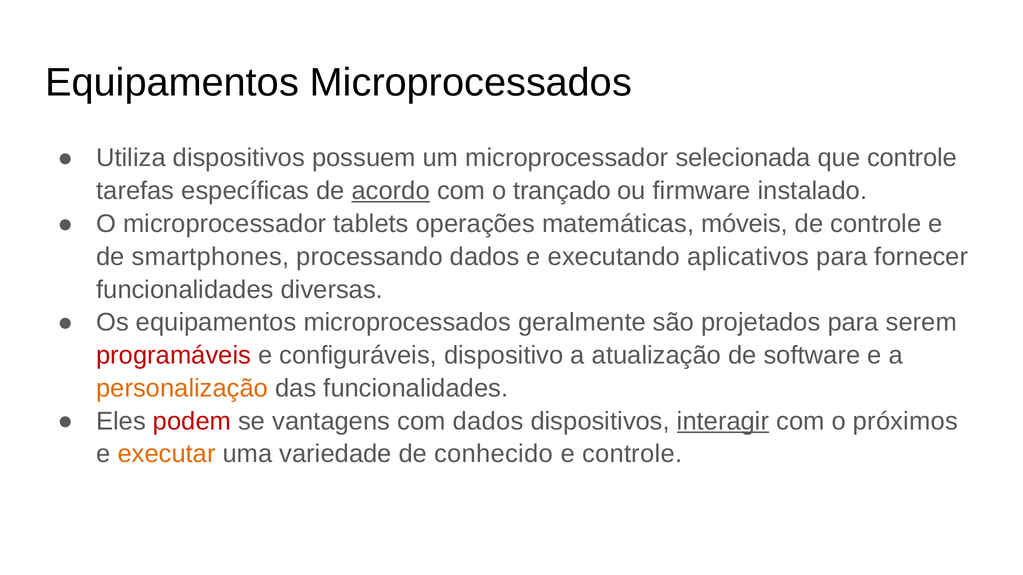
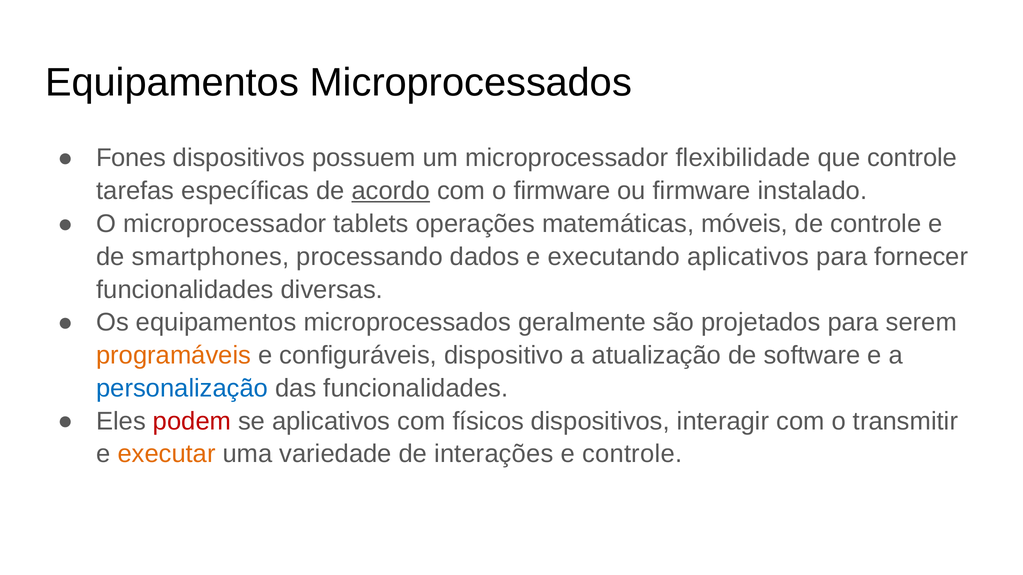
Utiliza: Utiliza -> Fones
selecionada: selecionada -> flexibilidade
o trançado: trançado -> firmware
programáveis colour: red -> orange
personalização colour: orange -> blue
se vantagens: vantagens -> aplicativos
com dados: dados -> físicos
interagir underline: present -> none
próximos: próximos -> transmitir
conhecido: conhecido -> interações
